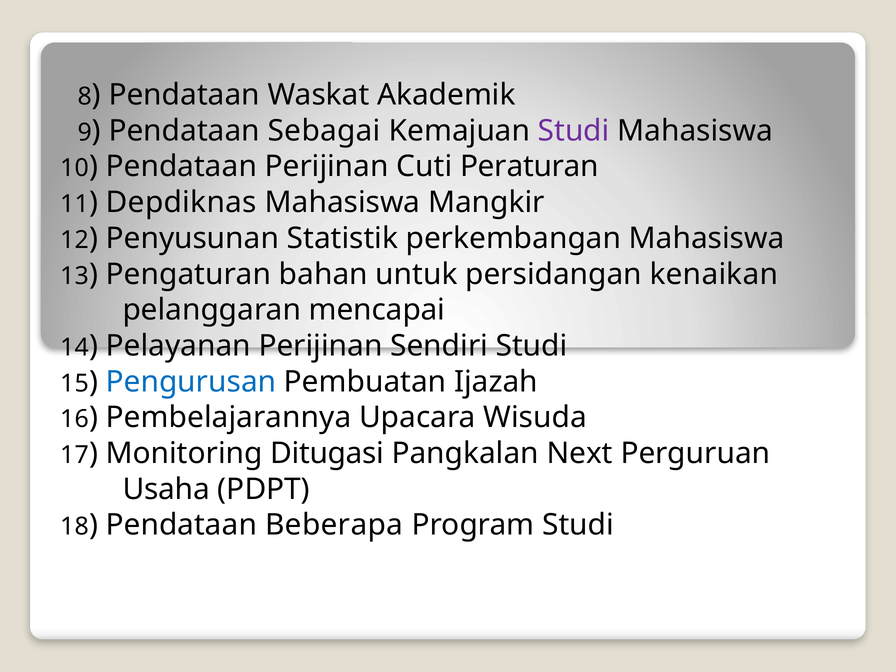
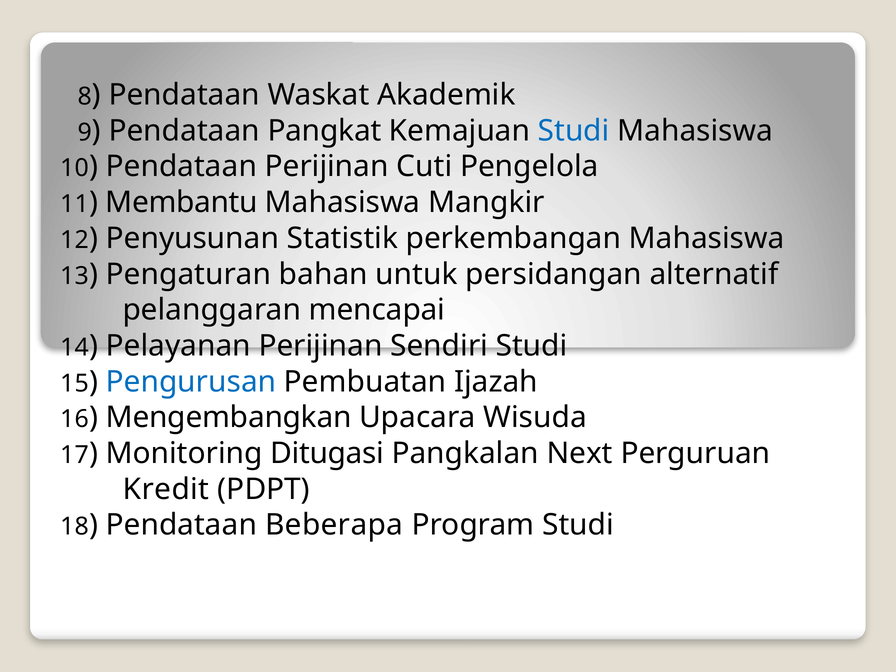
Sebagai: Sebagai -> Pangkat
Studi at (574, 131) colour: purple -> blue
Peraturan: Peraturan -> Pengelola
Depdiknas: Depdiknas -> Membantu
kenaikan: kenaikan -> alternatif
Pembelajarannya: Pembelajarannya -> Mengembangkan
Usaha: Usaha -> Kredit
